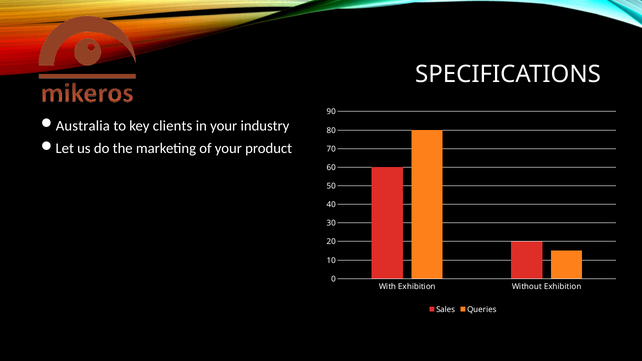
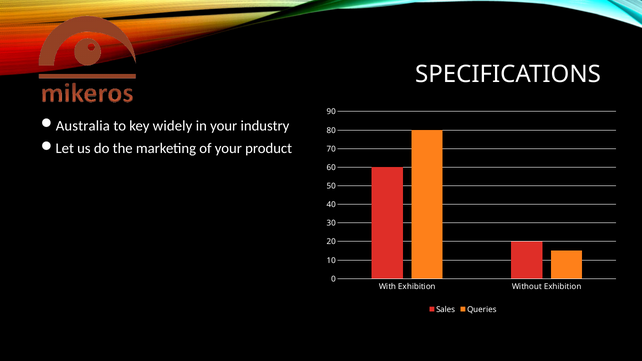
clients: clients -> widely
